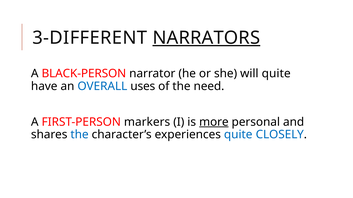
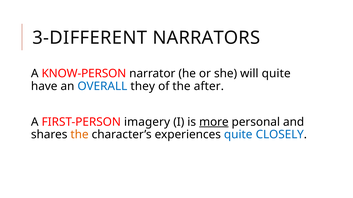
NARRATORS underline: present -> none
BLACK-PERSON: BLACK-PERSON -> KNOW-PERSON
uses: uses -> they
need: need -> after
markers: markers -> imagery
the at (80, 135) colour: blue -> orange
